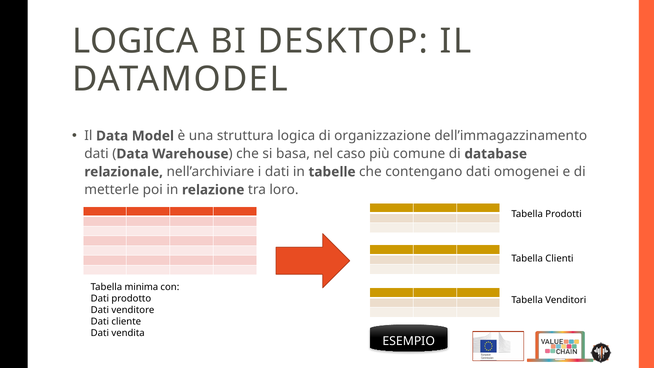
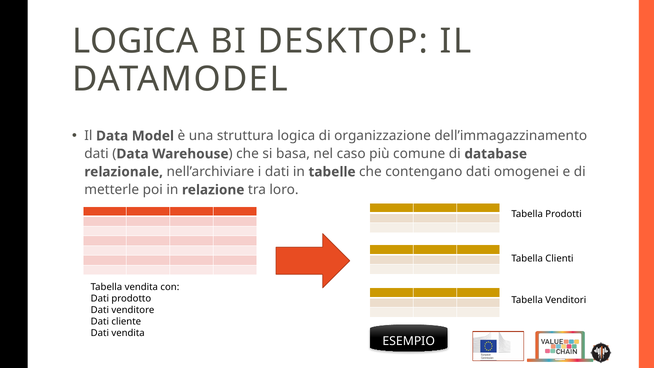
Tabella minima: minima -> vendita
